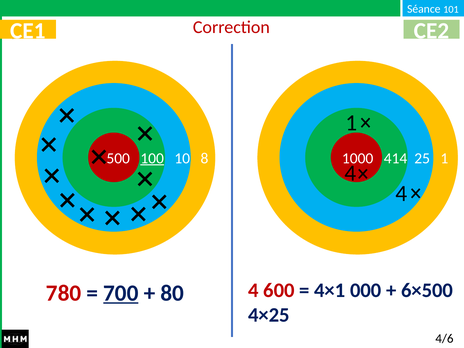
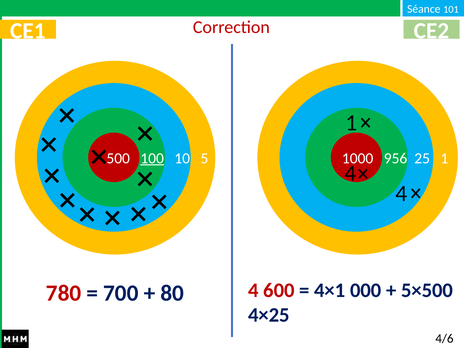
8: 8 -> 5
414: 414 -> 956
6×500: 6×500 -> 5×500
700 underline: present -> none
